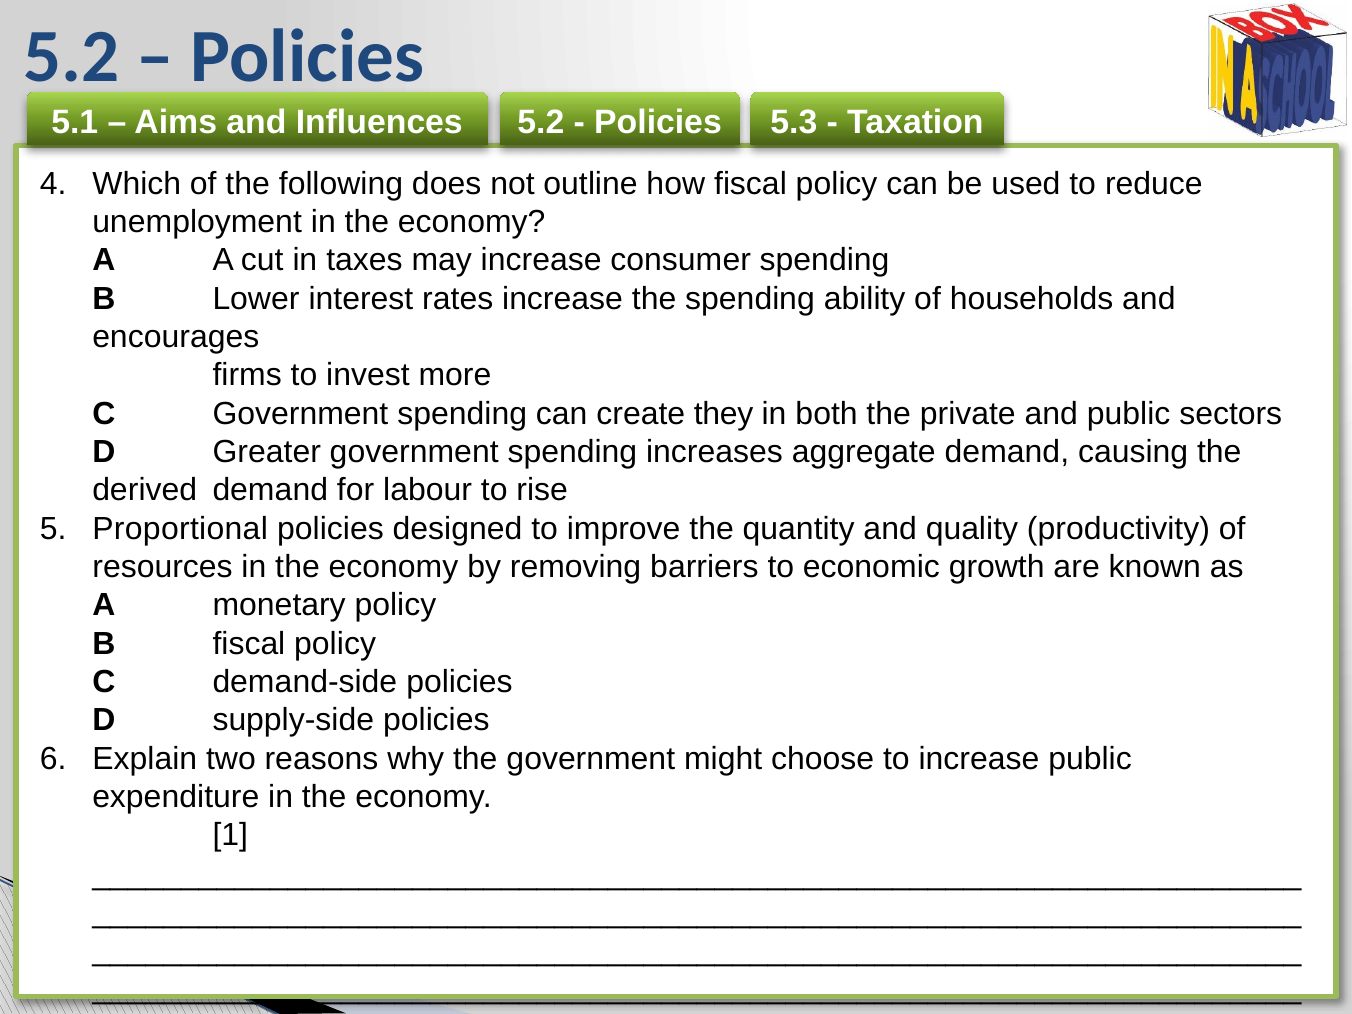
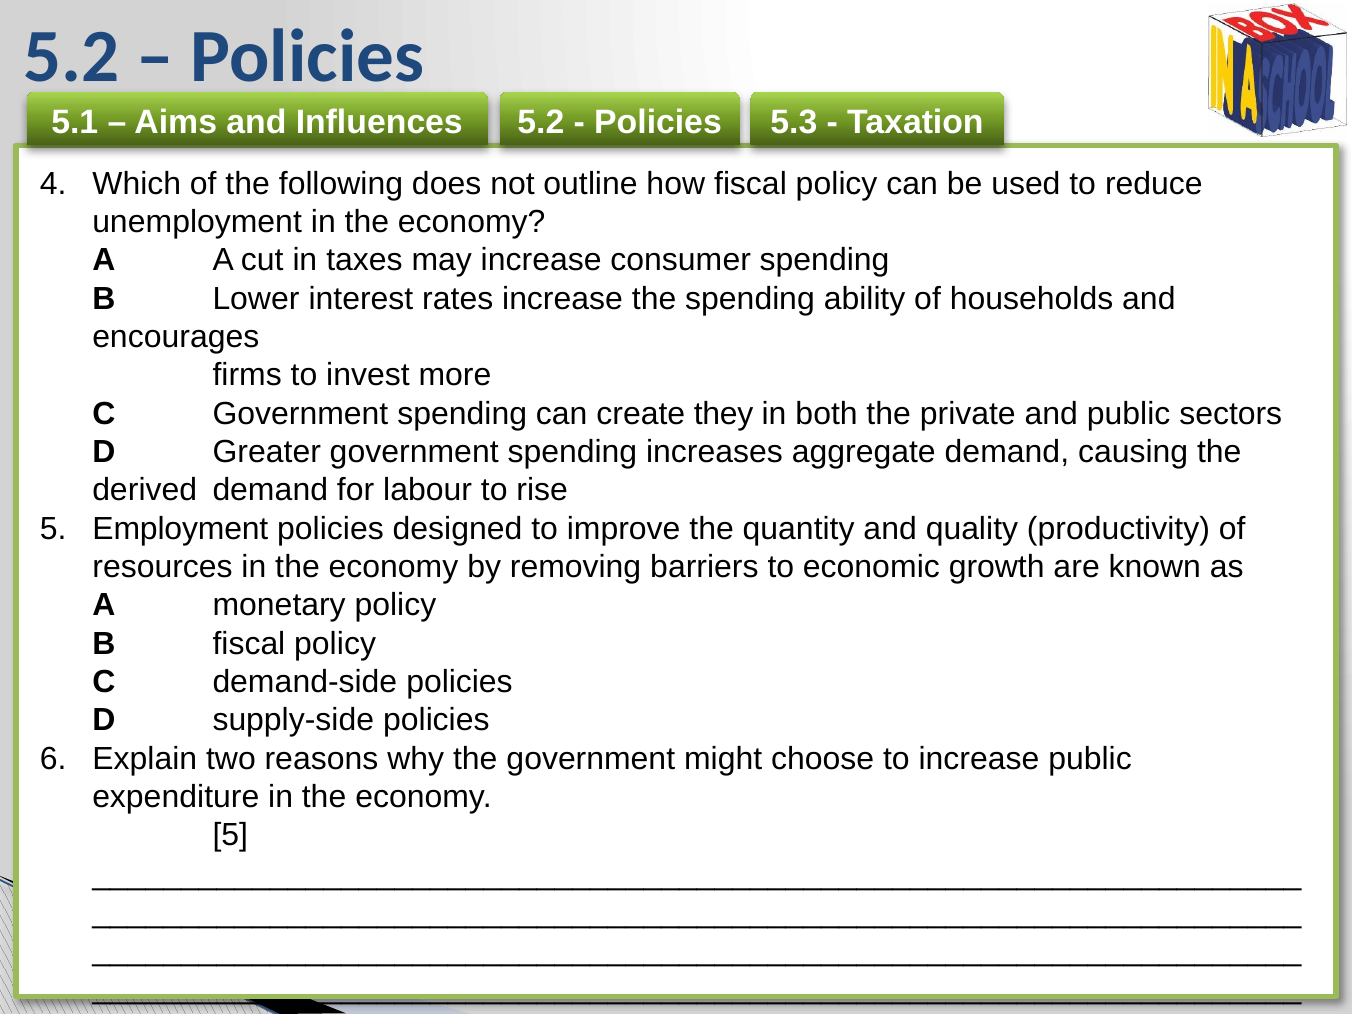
Proportional: Proportional -> Employment
1 at (230, 835): 1 -> 5
